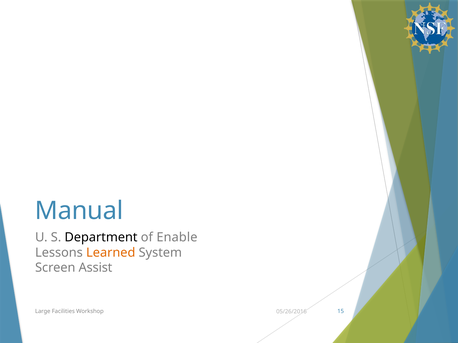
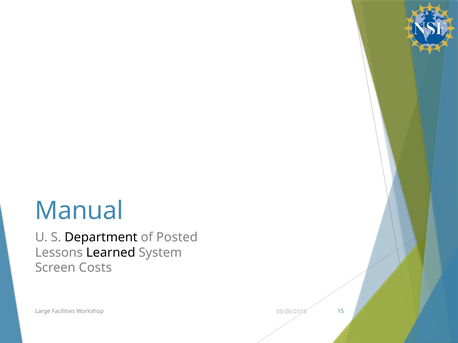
Enable: Enable -> Posted
Learned colour: orange -> black
Assist: Assist -> Costs
